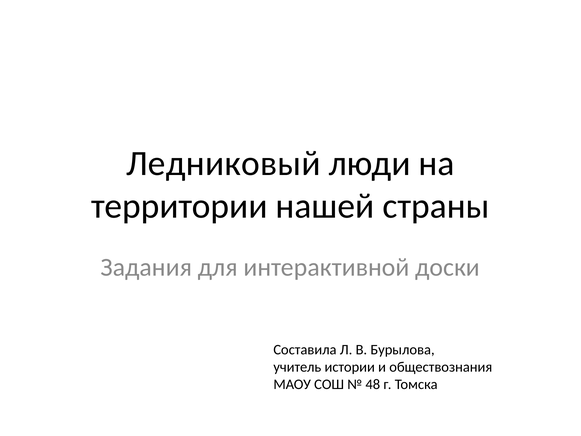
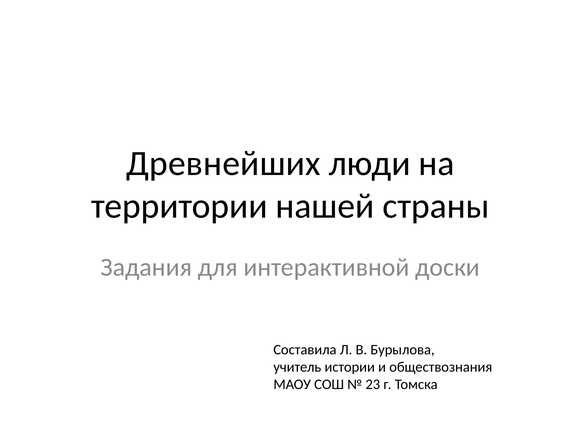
Ледниковый: Ледниковый -> Древнейших
48: 48 -> 23
